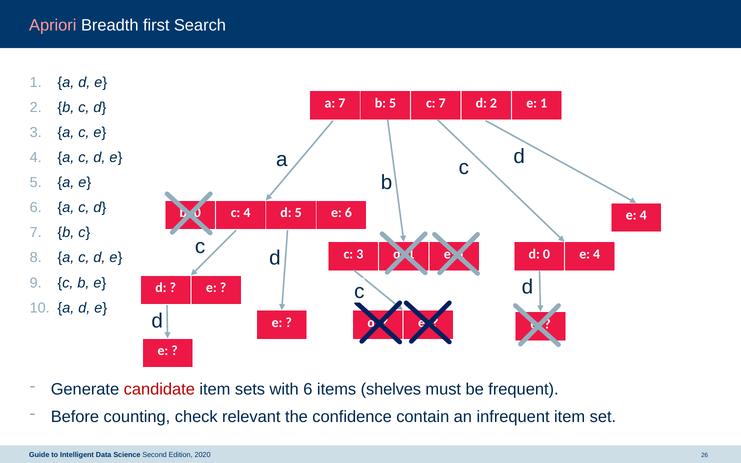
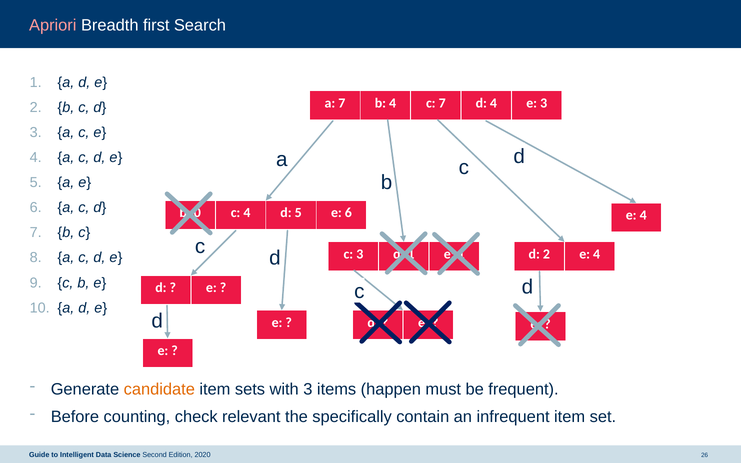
b 5: 5 -> 4
d 2: 2 -> 4
1 at (544, 103): 1 -> 3
d 0: 0 -> 2
candidate colour: red -> orange
with 6: 6 -> 3
shelves: shelves -> happen
confidence: confidence -> specifically
